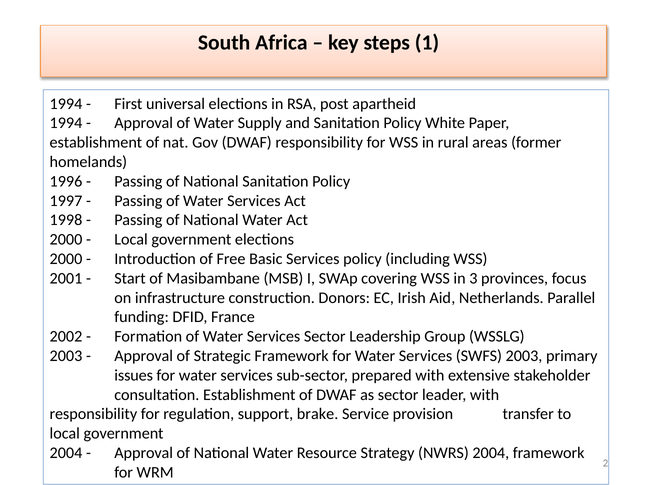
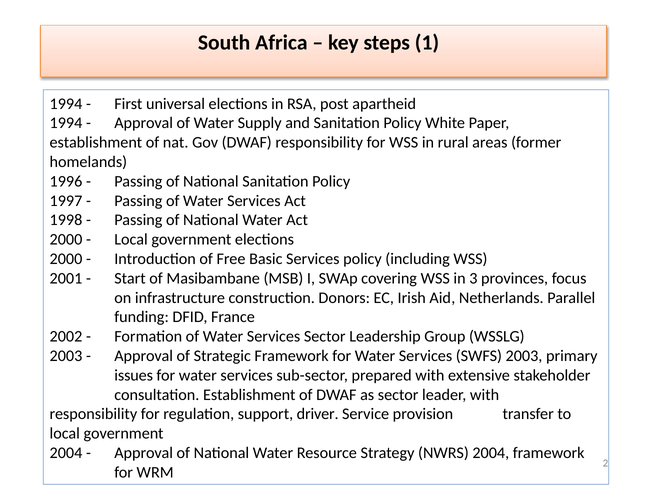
brake: brake -> driver
